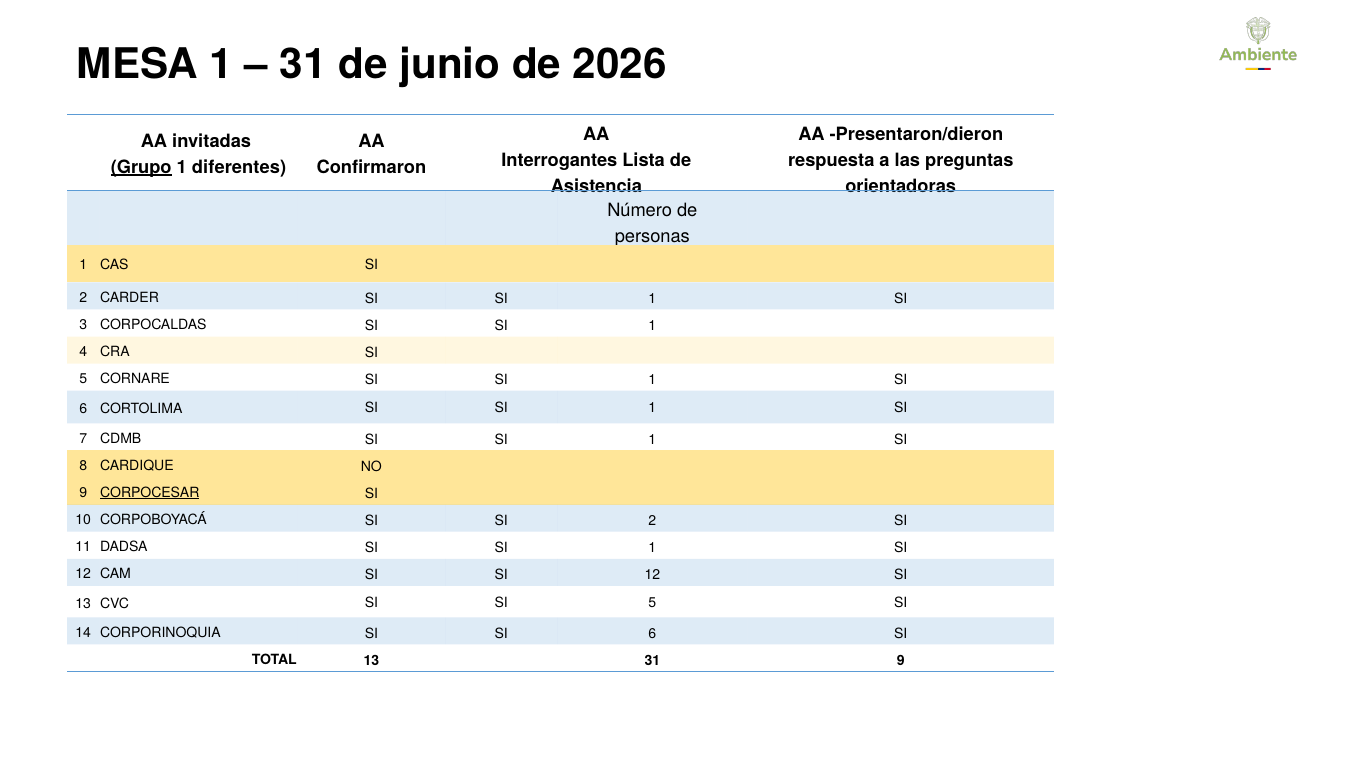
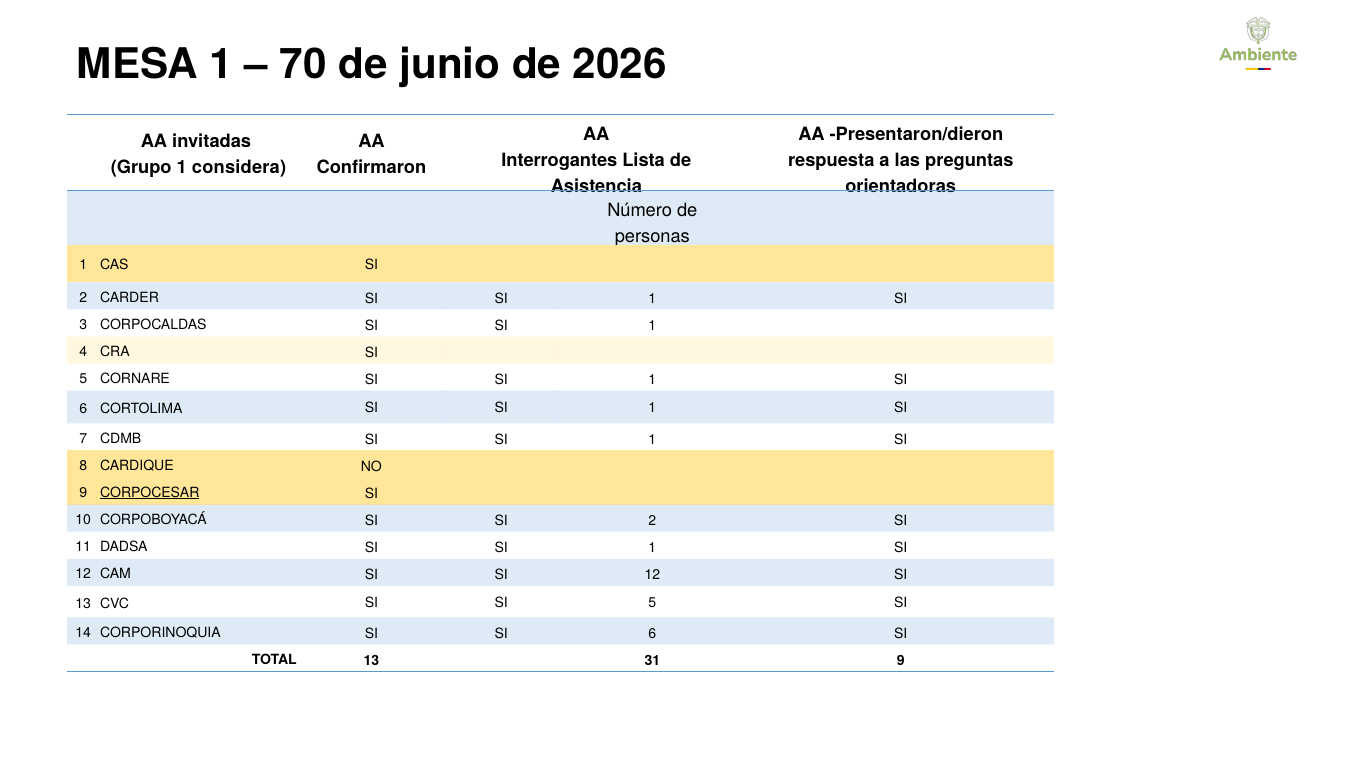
31 at (303, 65): 31 -> 70
Grupo underline: present -> none
diferentes: diferentes -> considera
